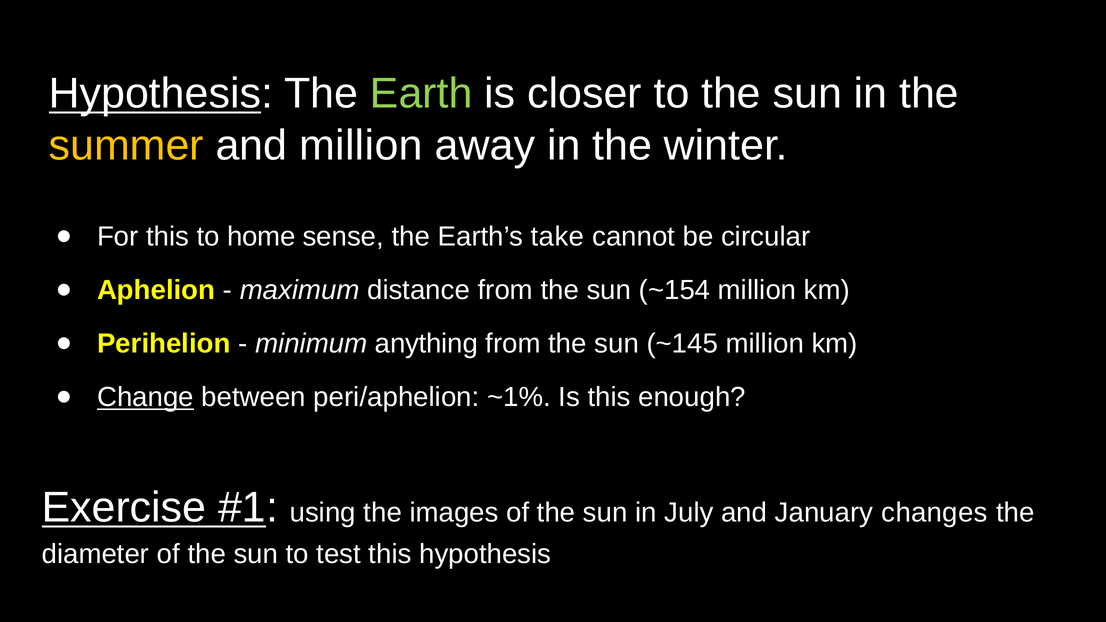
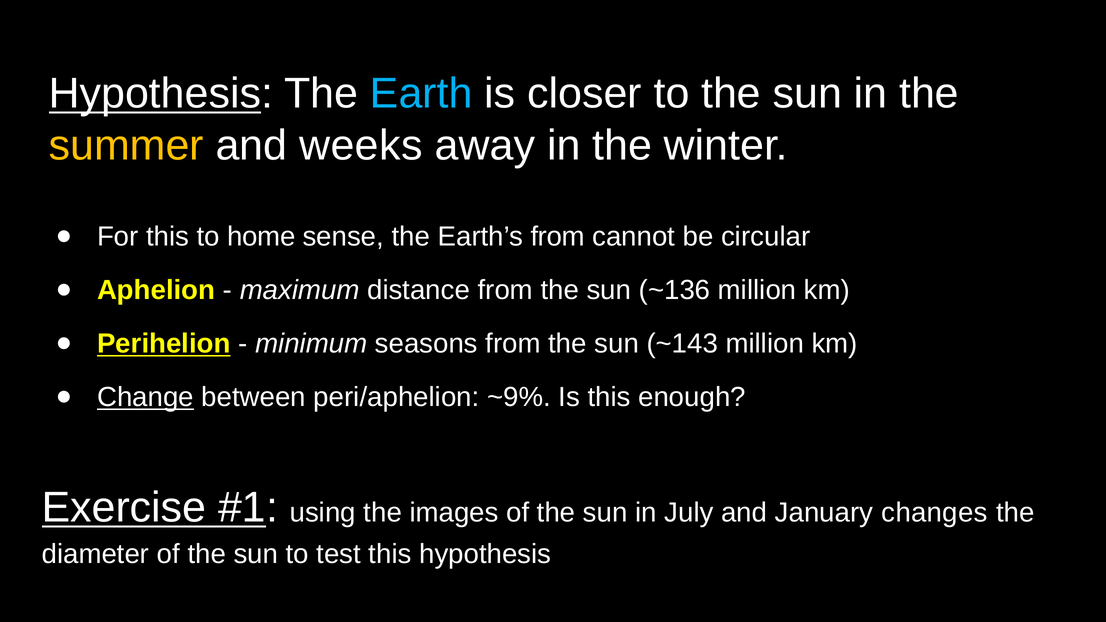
Earth colour: light green -> light blue
and million: million -> weeks
Earth’s take: take -> from
~154: ~154 -> ~136
Perihelion underline: none -> present
anything: anything -> seasons
~145: ~145 -> ~143
~1%: ~1% -> ~9%
